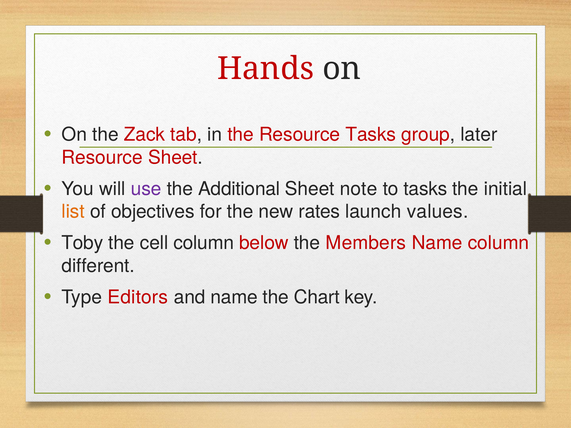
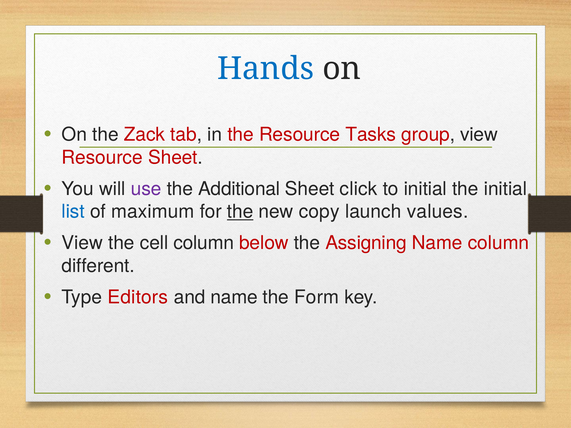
Hands colour: red -> blue
group later: later -> view
note: note -> click
to tasks: tasks -> initial
list colour: orange -> blue
objectives: objectives -> maximum
the at (240, 212) underline: none -> present
rates: rates -> copy
Toby at (82, 243): Toby -> View
Members: Members -> Assigning
Chart: Chart -> Form
